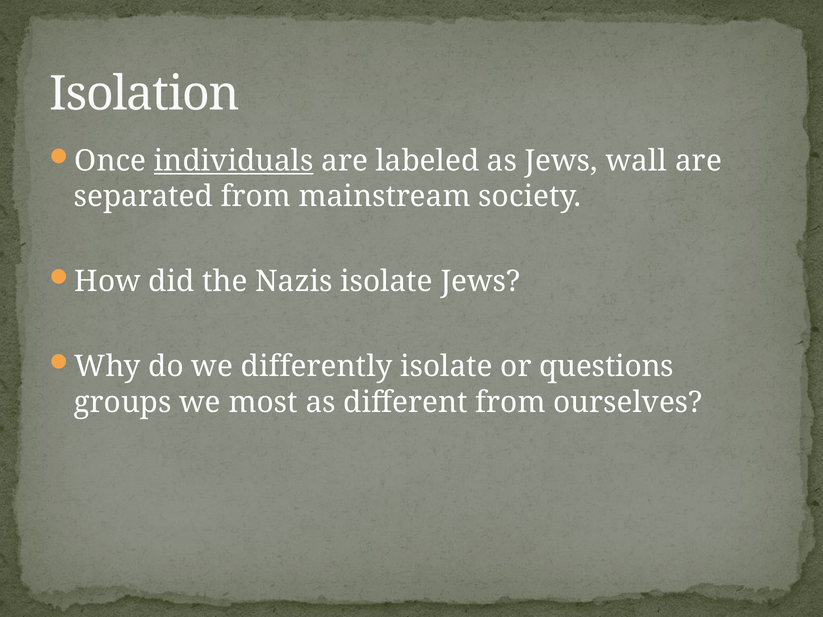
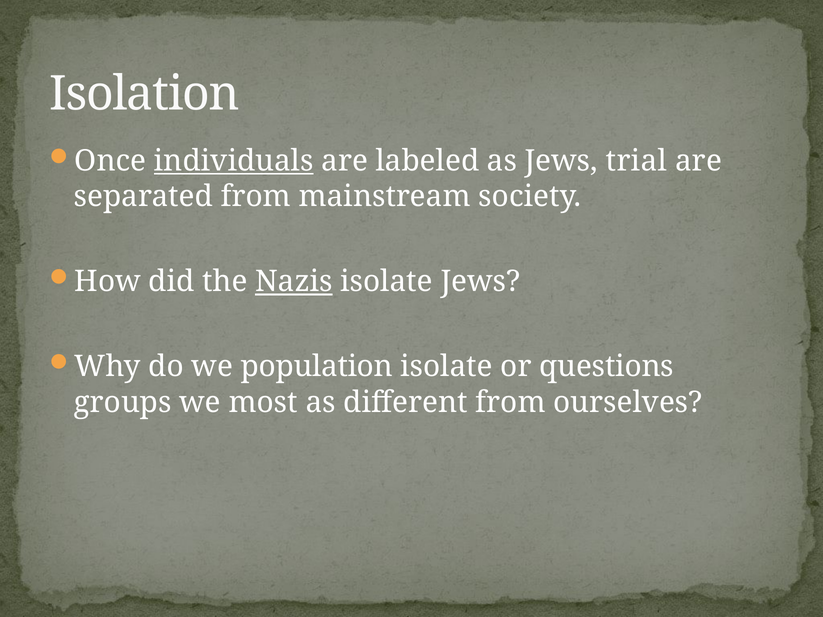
wall: wall -> trial
Nazis underline: none -> present
differently: differently -> population
